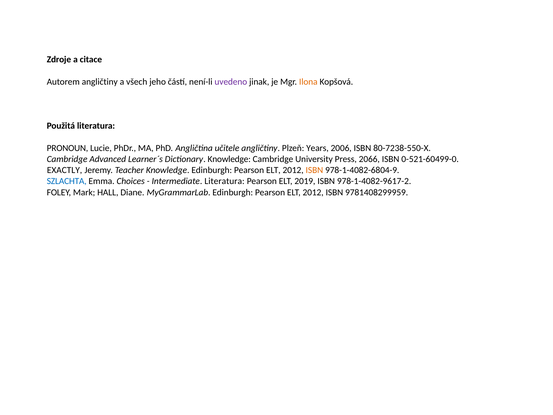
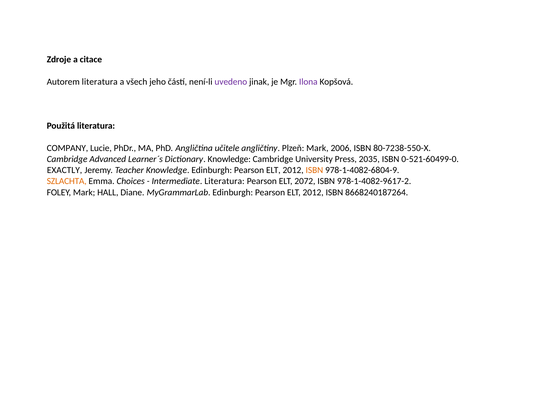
Autorem angličtiny: angličtiny -> literatura
Ilona colour: orange -> purple
PRONOUN: PRONOUN -> COMPANY
Plzeň Years: Years -> Mark
2066: 2066 -> 2035
SZLACHTA colour: blue -> orange
2019: 2019 -> 2072
9781408299959: 9781408299959 -> 8668240187264
